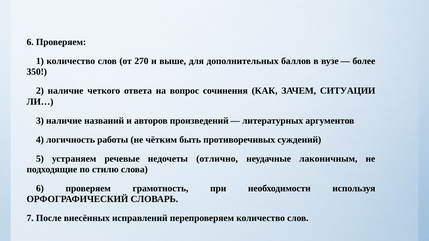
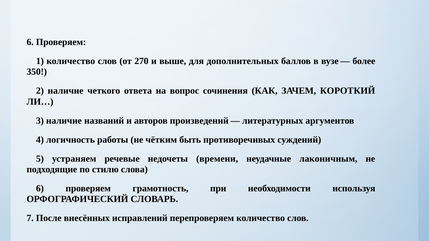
СИТУАЦИИ: СИТУАЦИИ -> КОРОТКИЙ
отлично: отлично -> времени
